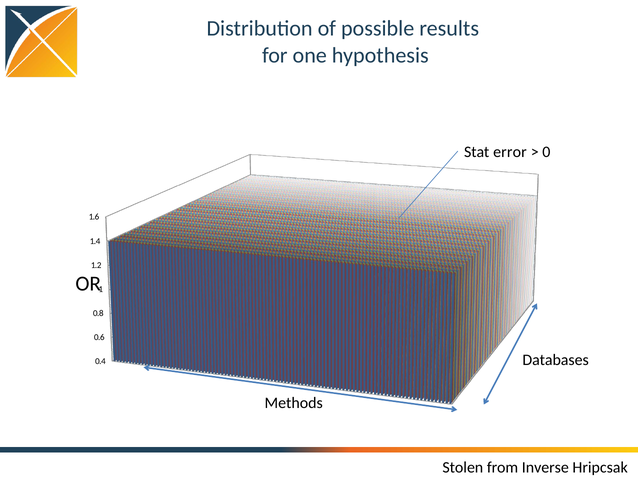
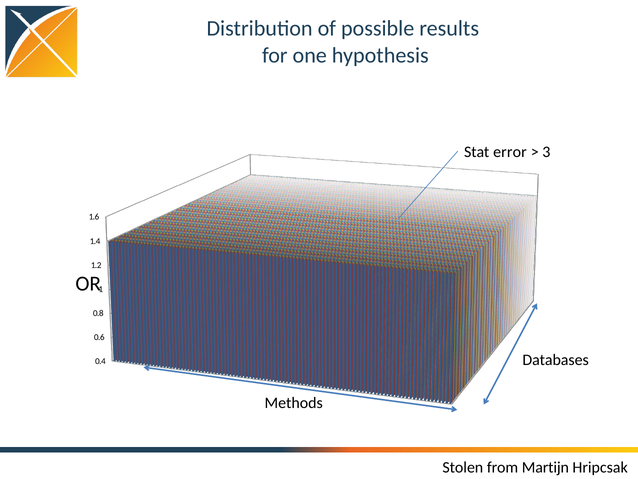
0: 0 -> 3
Inverse: Inverse -> Martijn
